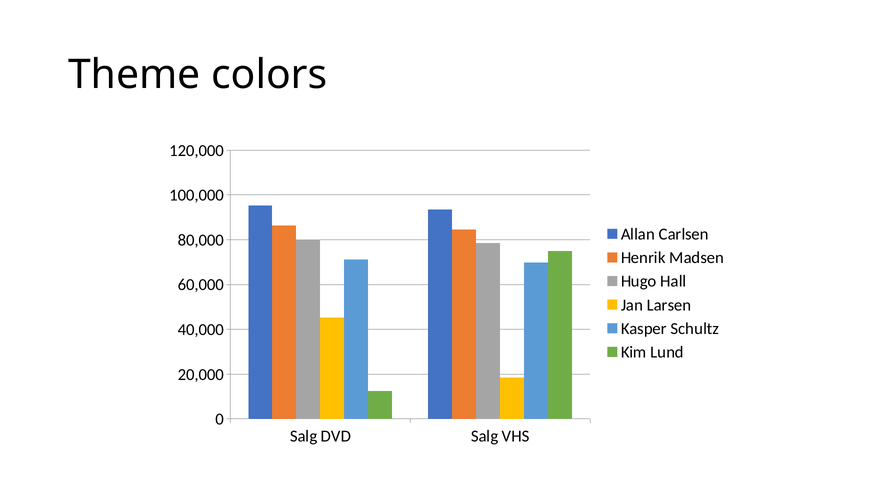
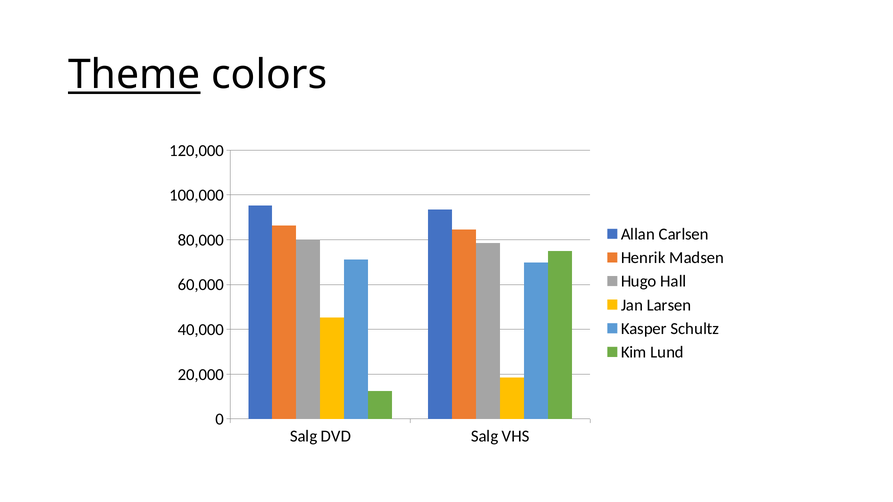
Theme underline: none -> present
